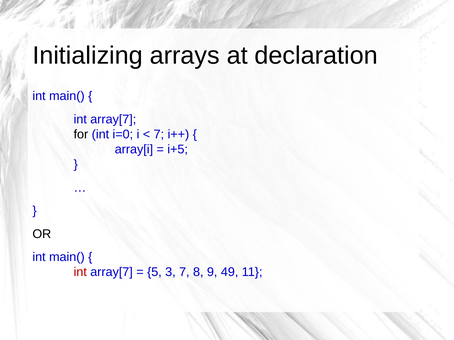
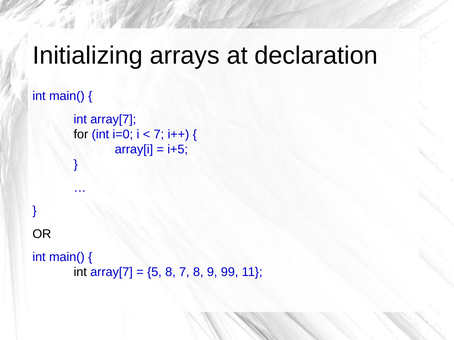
int at (80, 273) colour: red -> black
5 3: 3 -> 8
49: 49 -> 99
